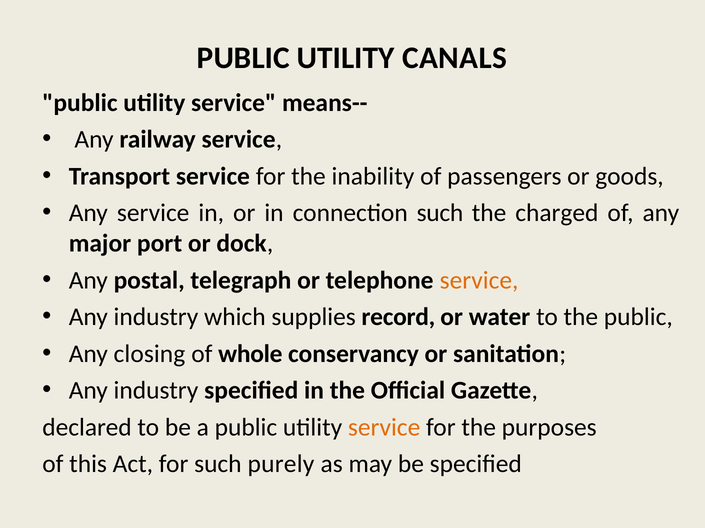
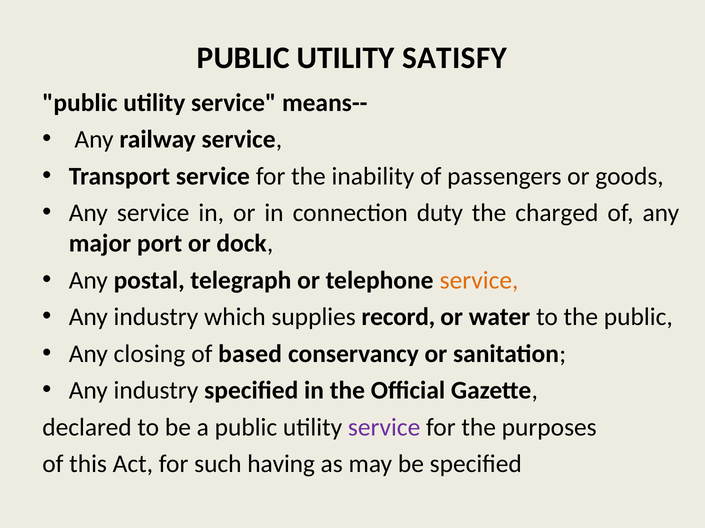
CANALS: CANALS -> SATISFY
connection such: such -> duty
whole: whole -> based
service at (384, 428) colour: orange -> purple
purely: purely -> having
